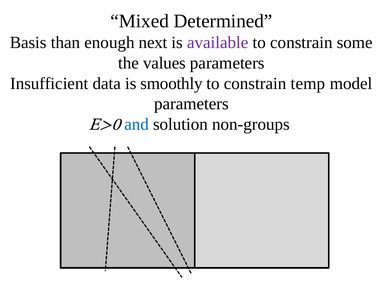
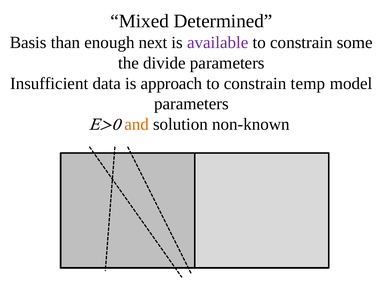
values: values -> divide
smoothly: smoothly -> approach
and colour: blue -> orange
non-groups: non-groups -> non-known
